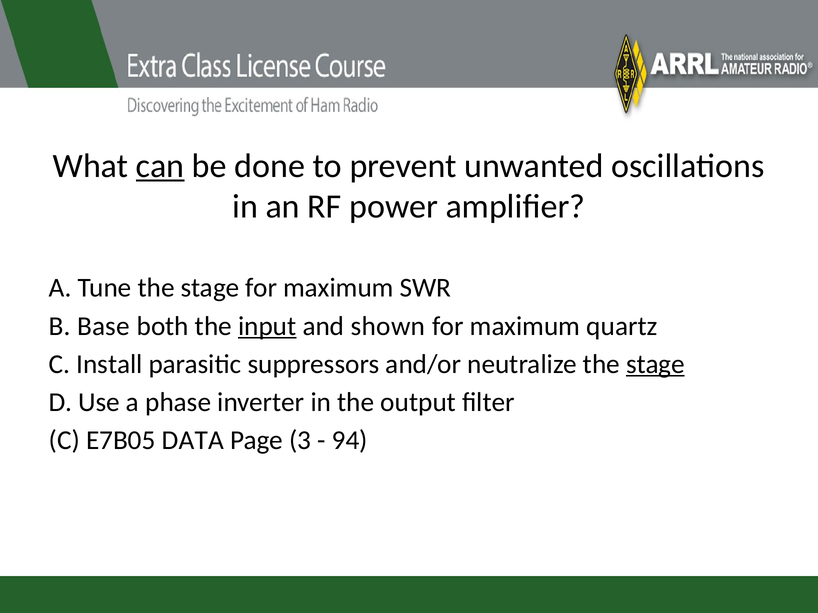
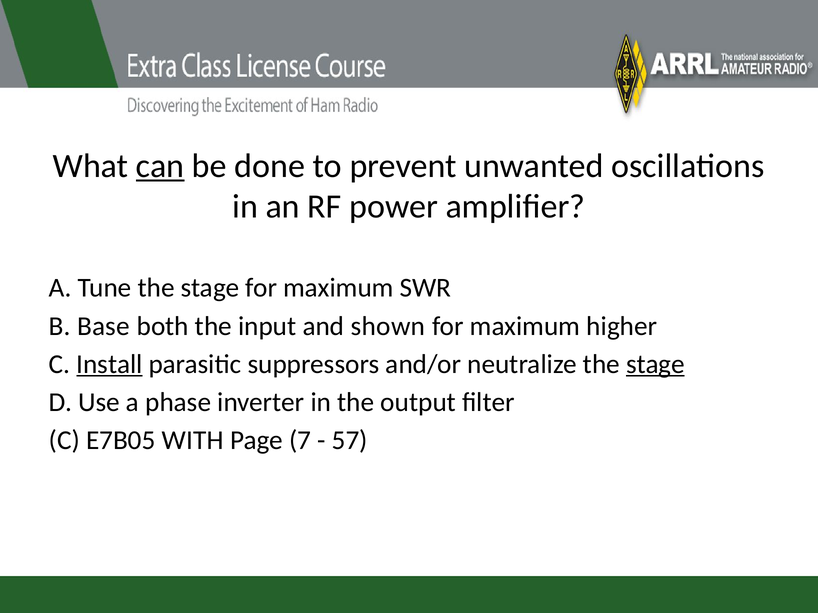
input underline: present -> none
quartz: quartz -> higher
Install underline: none -> present
DATA: DATA -> WITH
3: 3 -> 7
94: 94 -> 57
